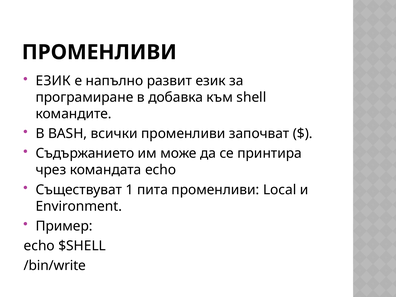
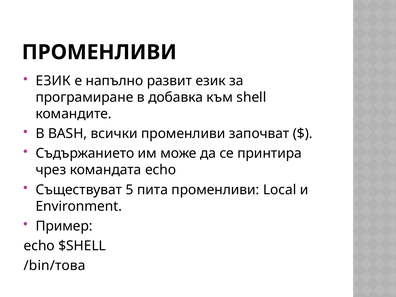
1: 1 -> 5
/bin/write: /bin/write -> /bin/това
